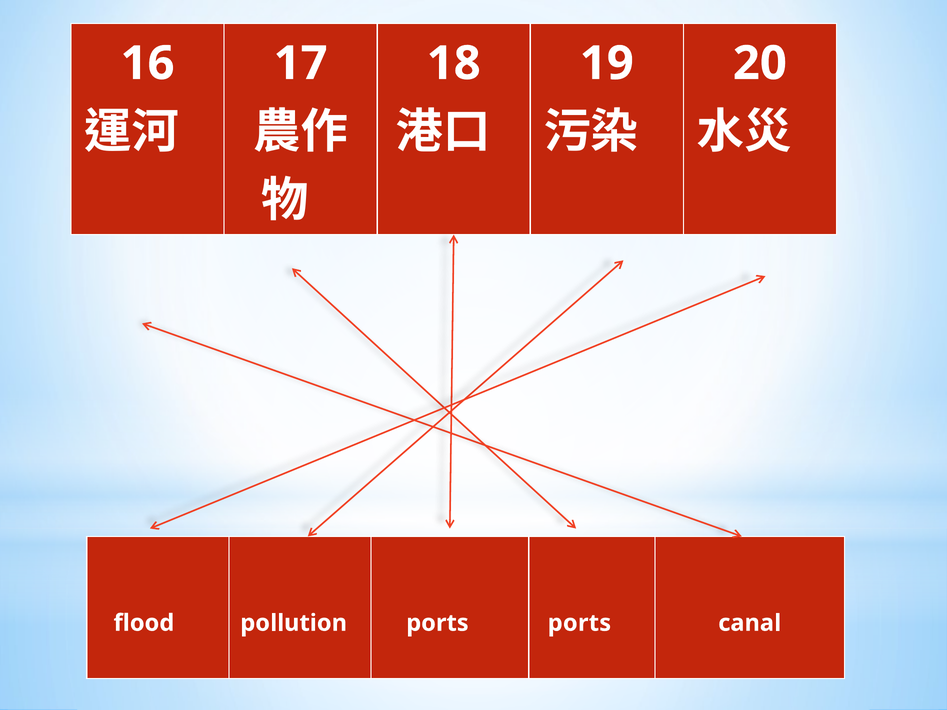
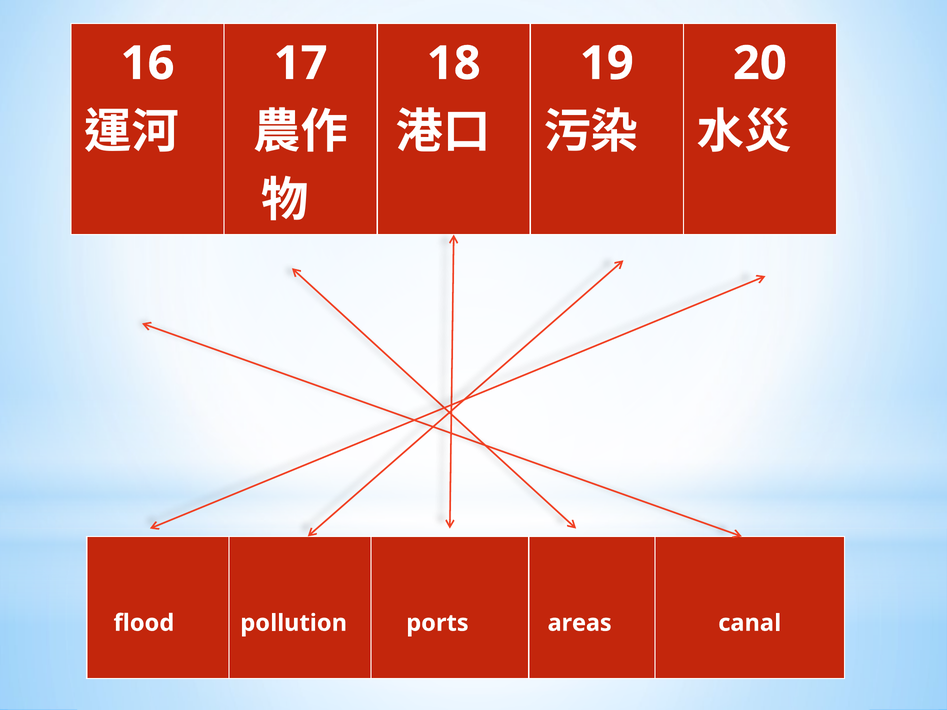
ports ports: ports -> areas
